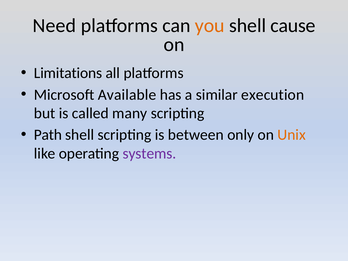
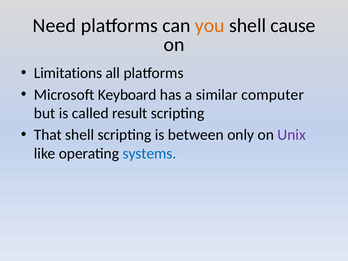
Available: Available -> Keyboard
execution: execution -> computer
many: many -> result
Path: Path -> That
Unix colour: orange -> purple
systems colour: purple -> blue
